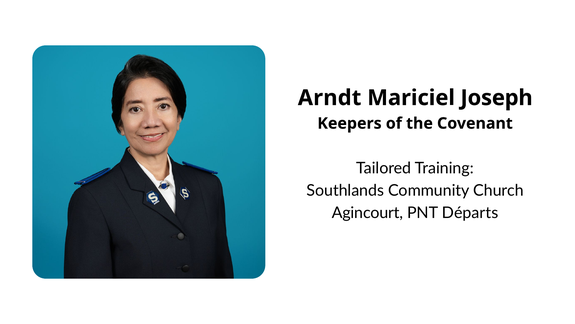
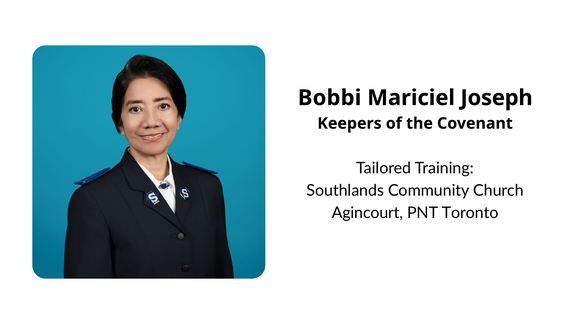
Arndt: Arndt -> Bobbi
Départs: Départs -> Toronto
